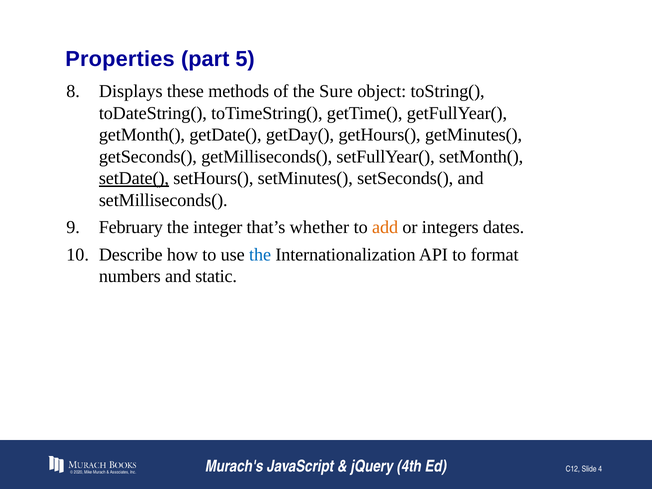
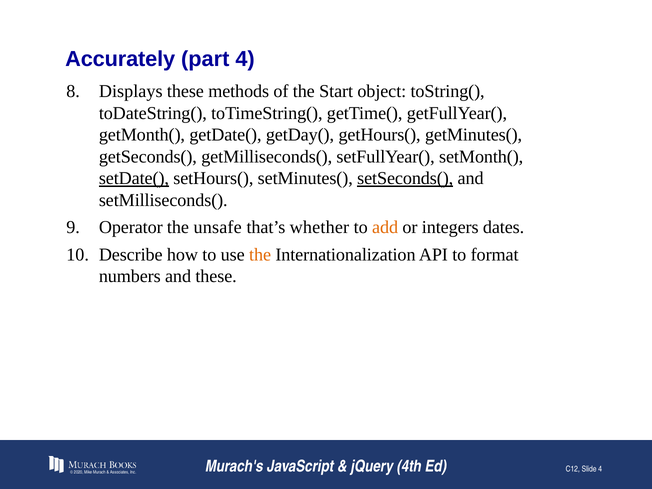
Properties: Properties -> Accurately
part 5: 5 -> 4
Sure: Sure -> Start
setSeconds( underline: none -> present
February: February -> Operator
integer: integer -> unsafe
the at (260, 255) colour: blue -> orange
and static: static -> these
